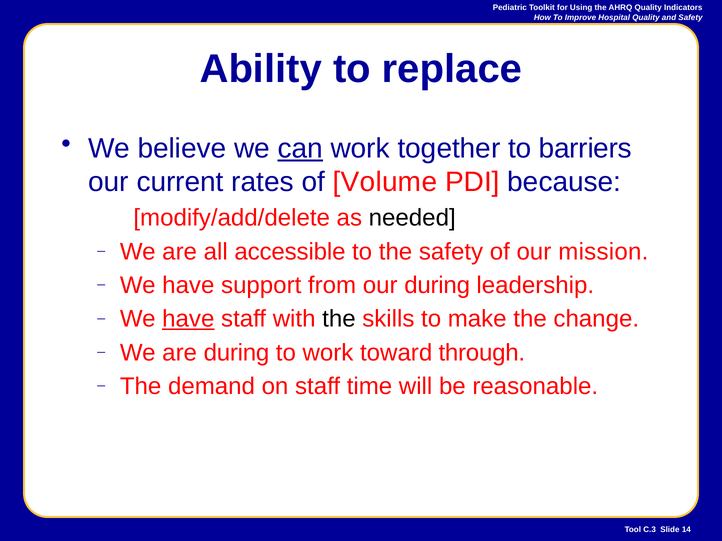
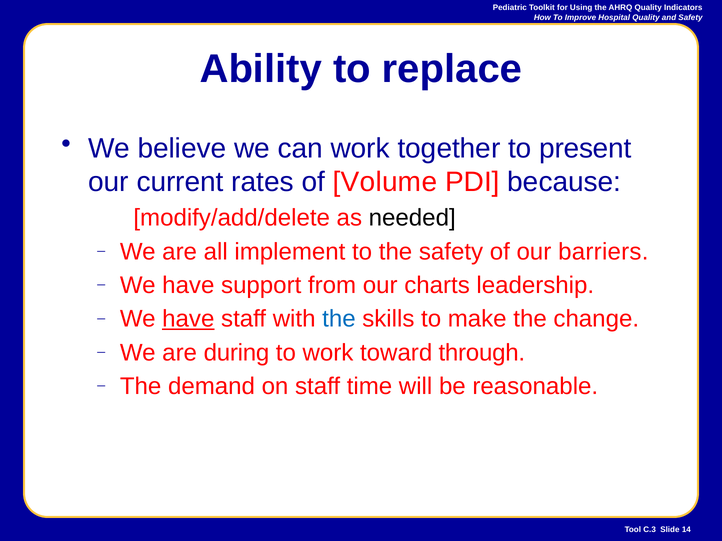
can underline: present -> none
barriers: barriers -> present
accessible: accessible -> implement
mission: mission -> barriers
our during: during -> charts
the at (339, 319) colour: black -> blue
